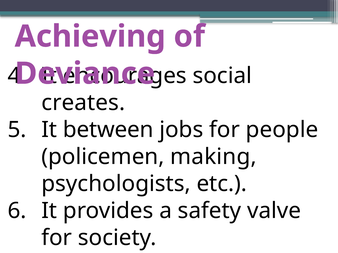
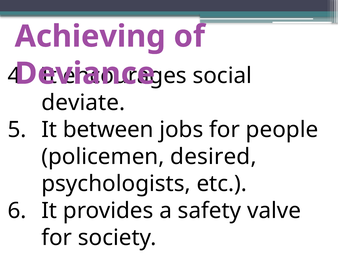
creates: creates -> deviate
making: making -> desired
